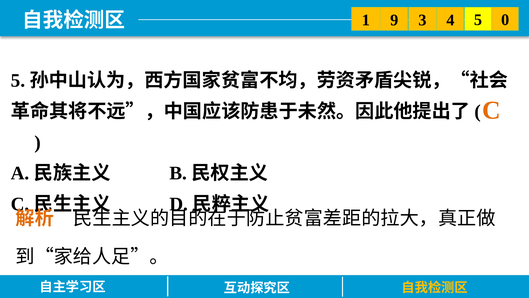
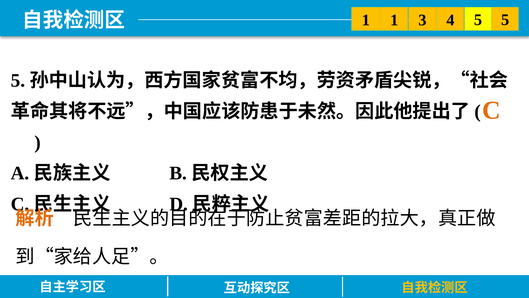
1 9: 9 -> 1
5 0: 0 -> 5
